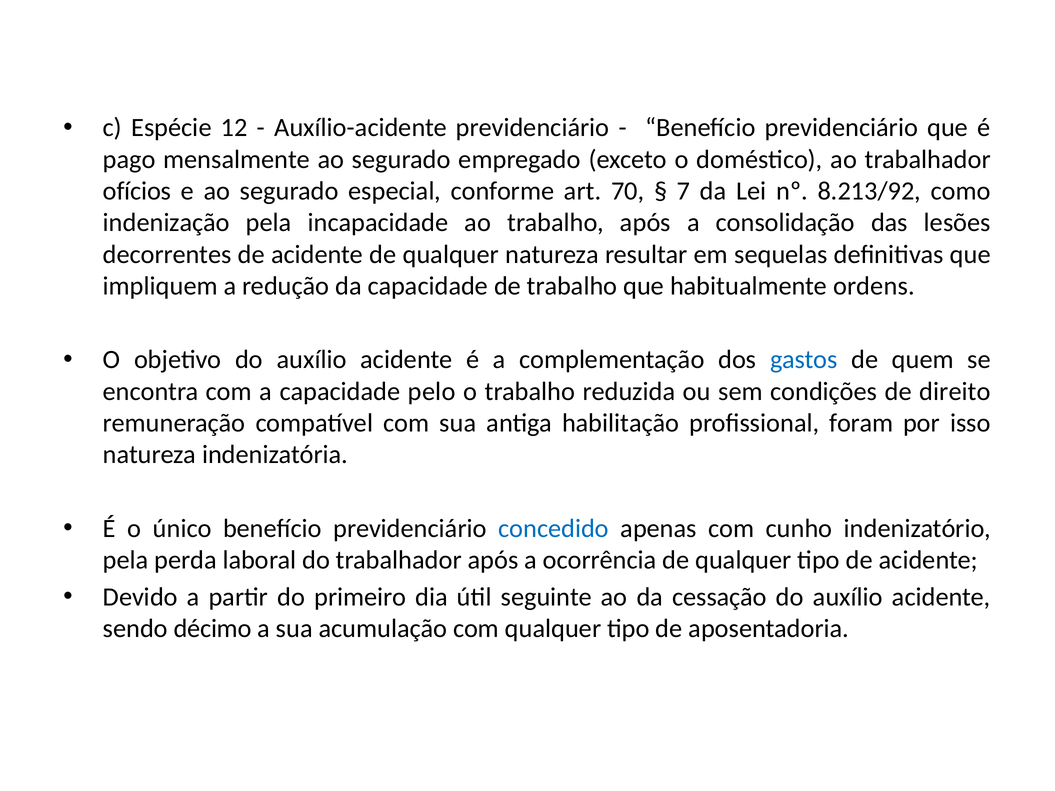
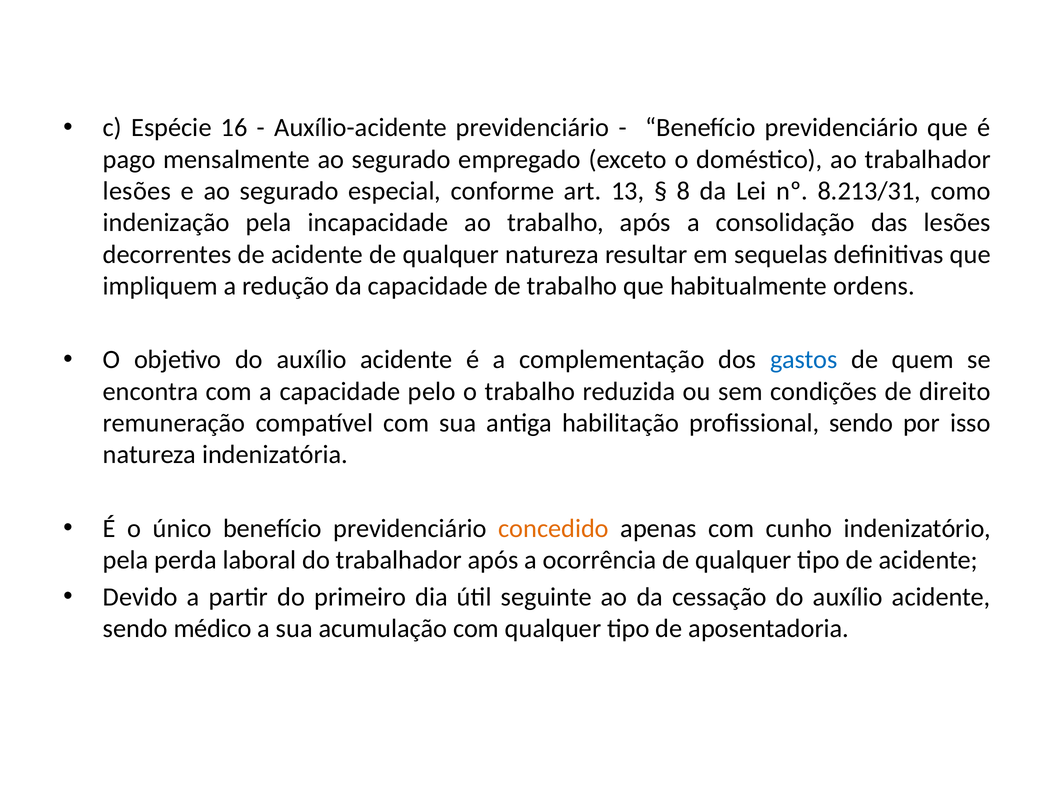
12: 12 -> 16
ofícios at (137, 191): ofícios -> lesões
70: 70 -> 13
7: 7 -> 8
8.213/92: 8.213/92 -> 8.213/31
profissional foram: foram -> sendo
concedido colour: blue -> orange
décimo: décimo -> médico
